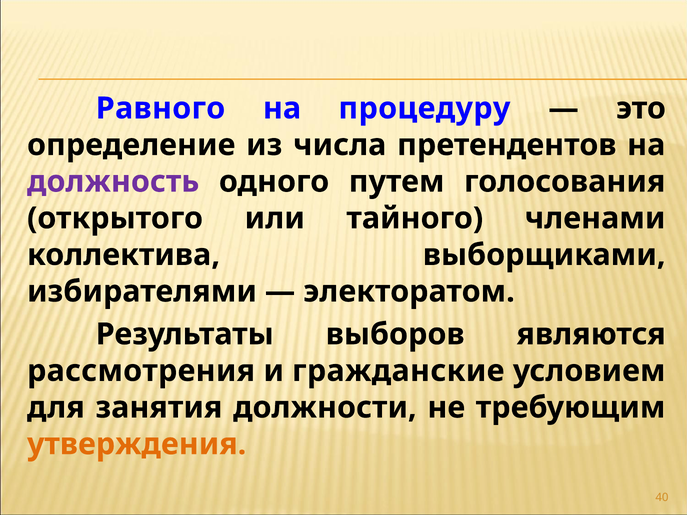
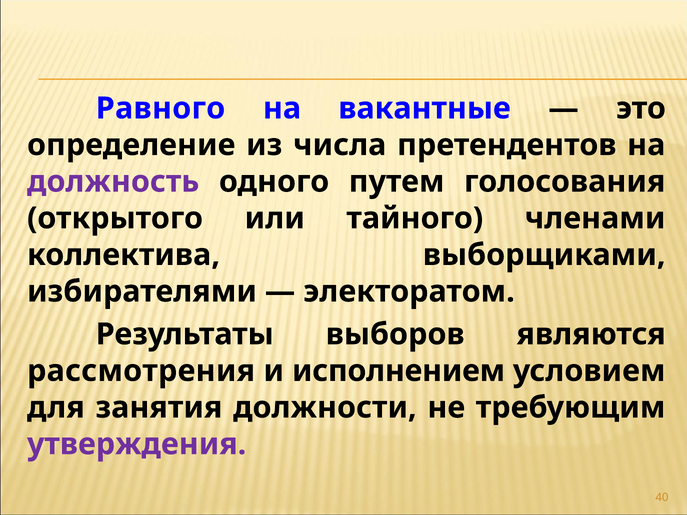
процедуру: процедуру -> вакантные
гражданские: гражданские -> исполнением
утверждения colour: orange -> purple
